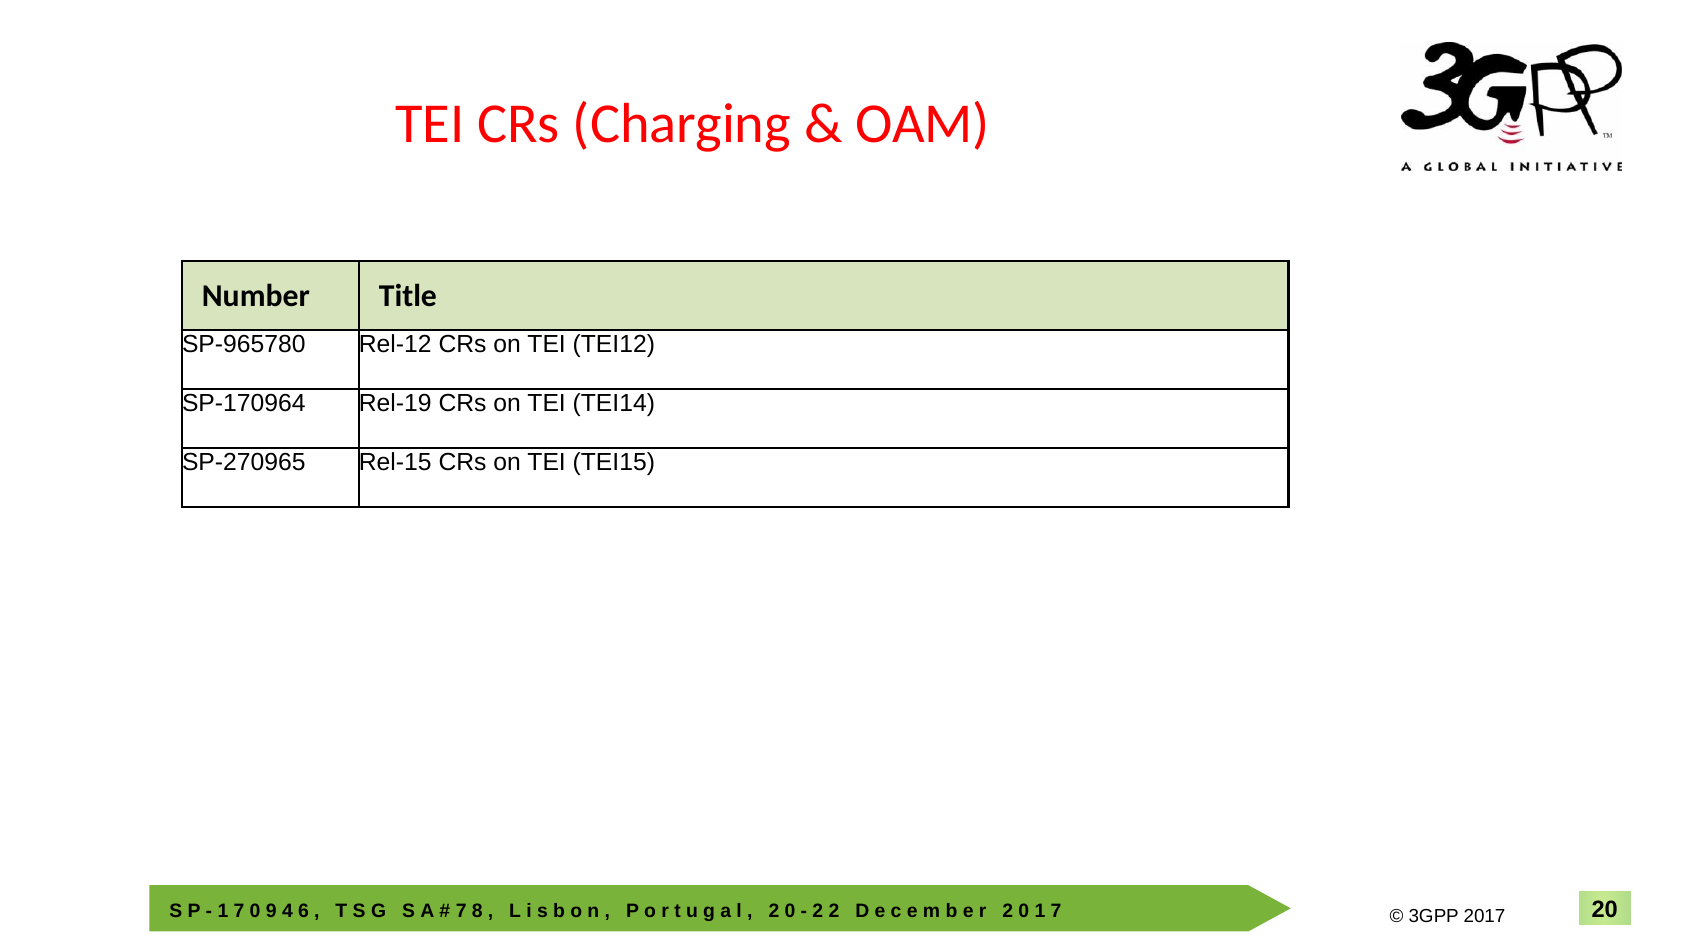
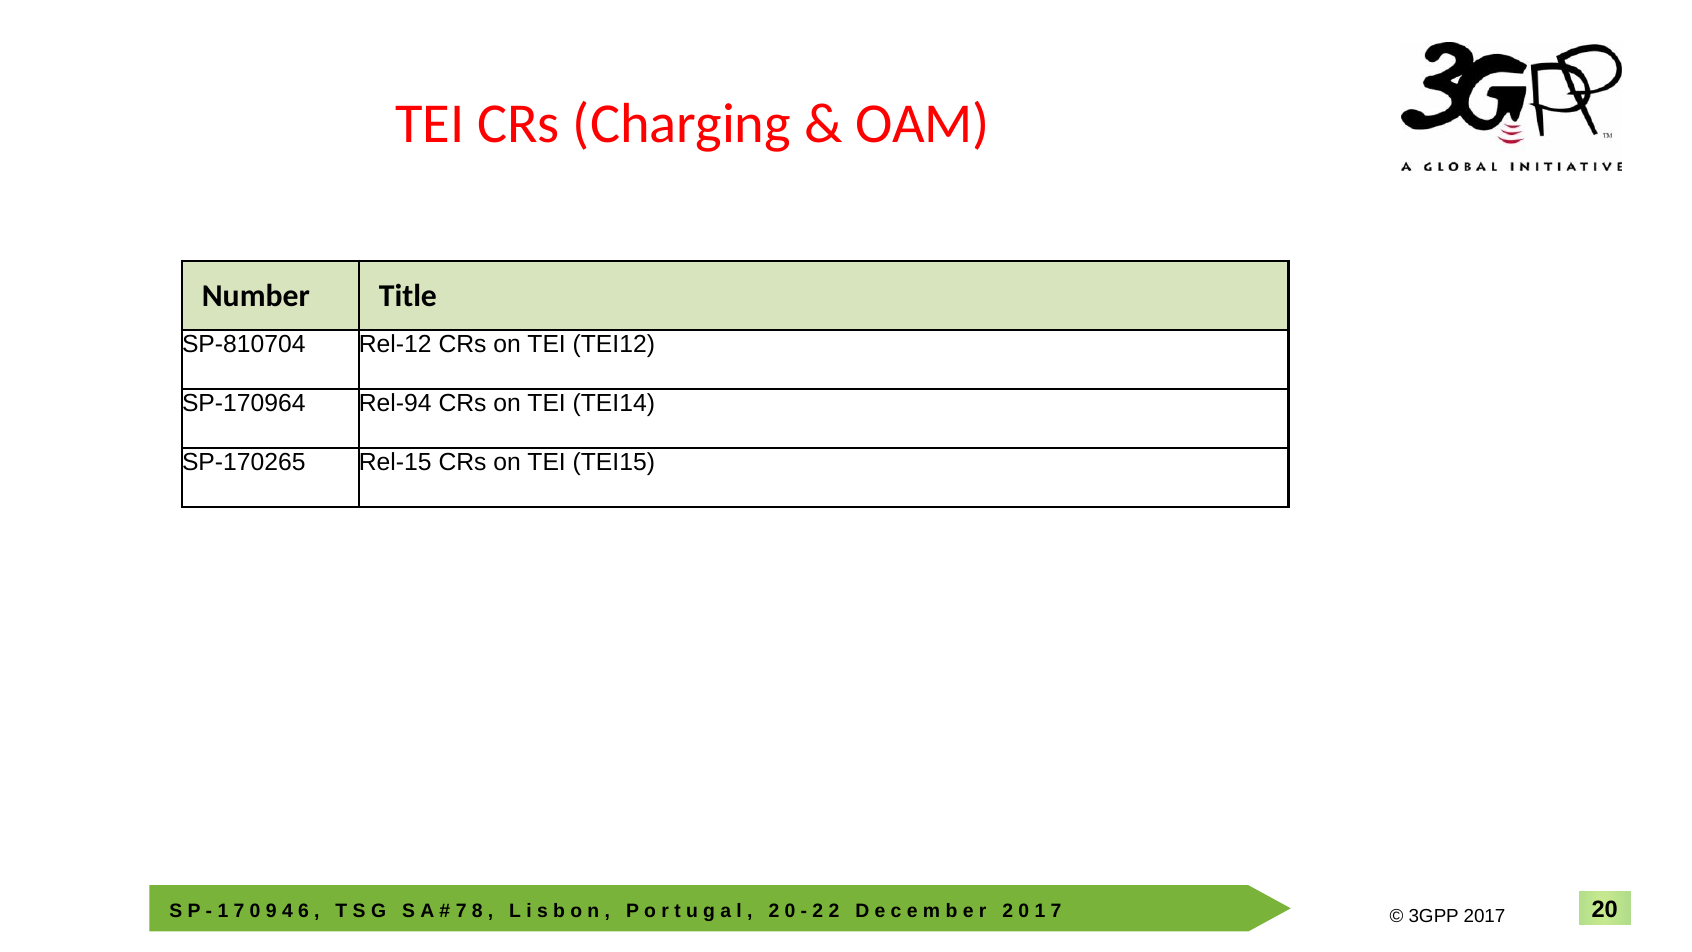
SP-965780: SP-965780 -> SP-810704
Rel-19: Rel-19 -> Rel-94
SP-270965: SP-270965 -> SP-170265
